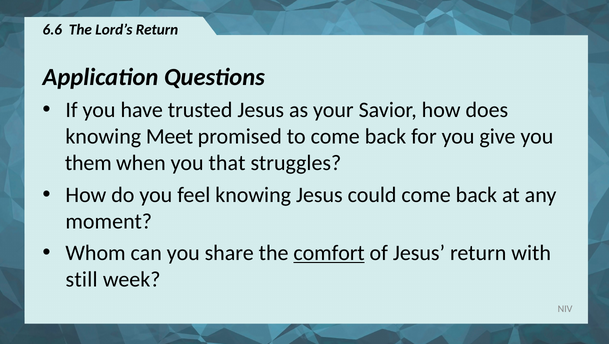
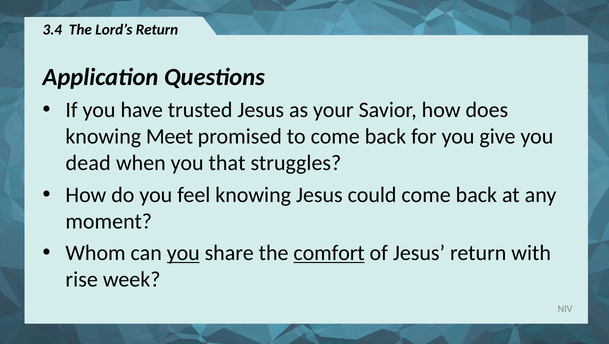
6.6: 6.6 -> 3.4
them: them -> dead
you at (183, 253) underline: none -> present
still: still -> rise
